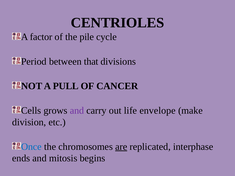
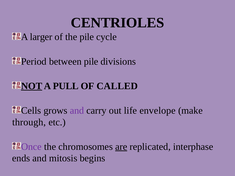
factor: factor -> larger
between that: that -> pile
NOT underline: none -> present
CANCER: CANCER -> CALLED
division: division -> through
Once colour: blue -> purple
